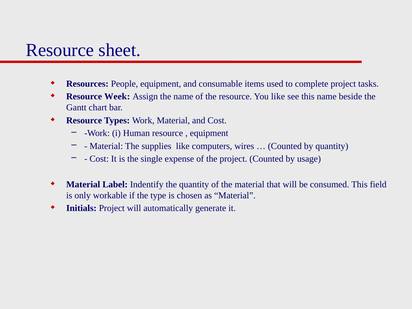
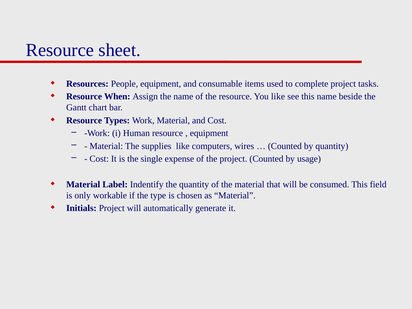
Week: Week -> When
